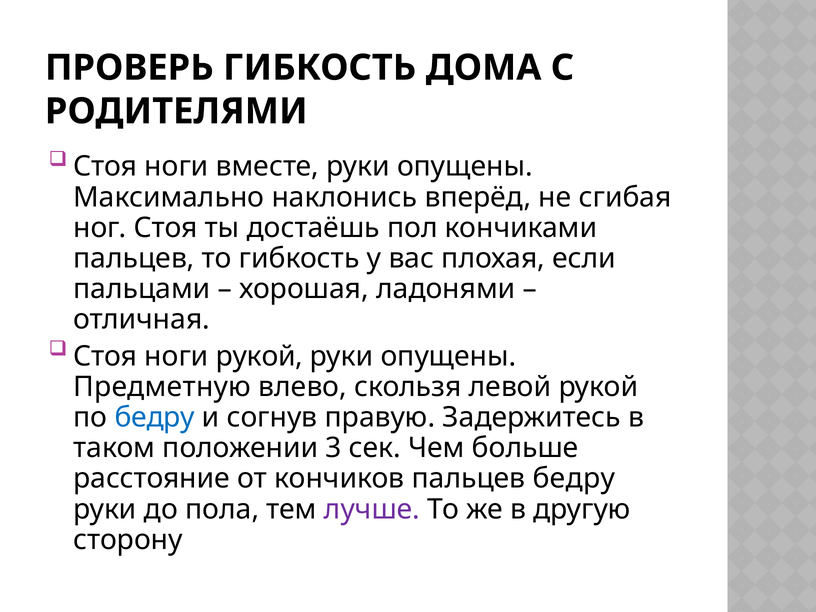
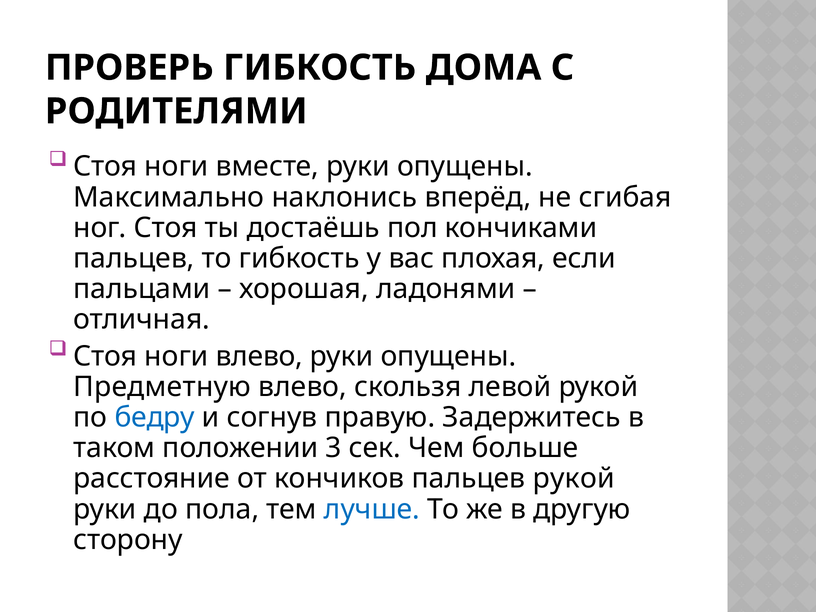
ноги рукой: рукой -> влево
пальцев бедру: бедру -> рукой
лучше colour: purple -> blue
